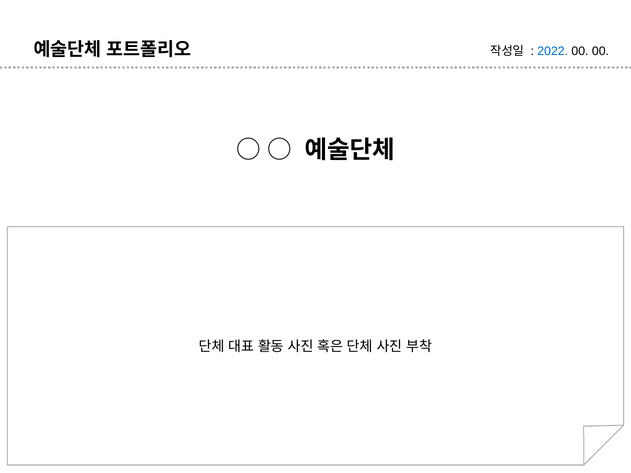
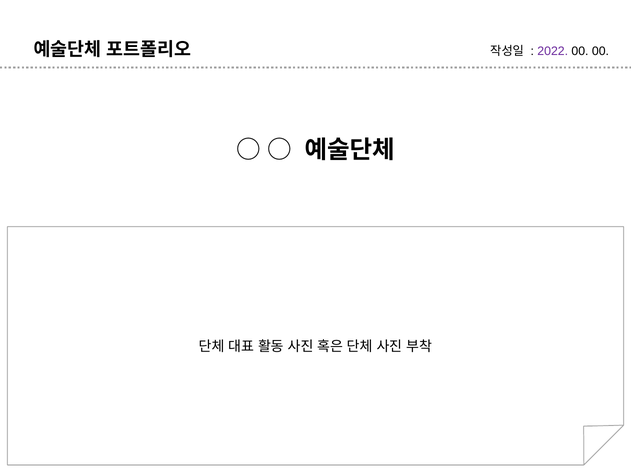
2022 colour: blue -> purple
